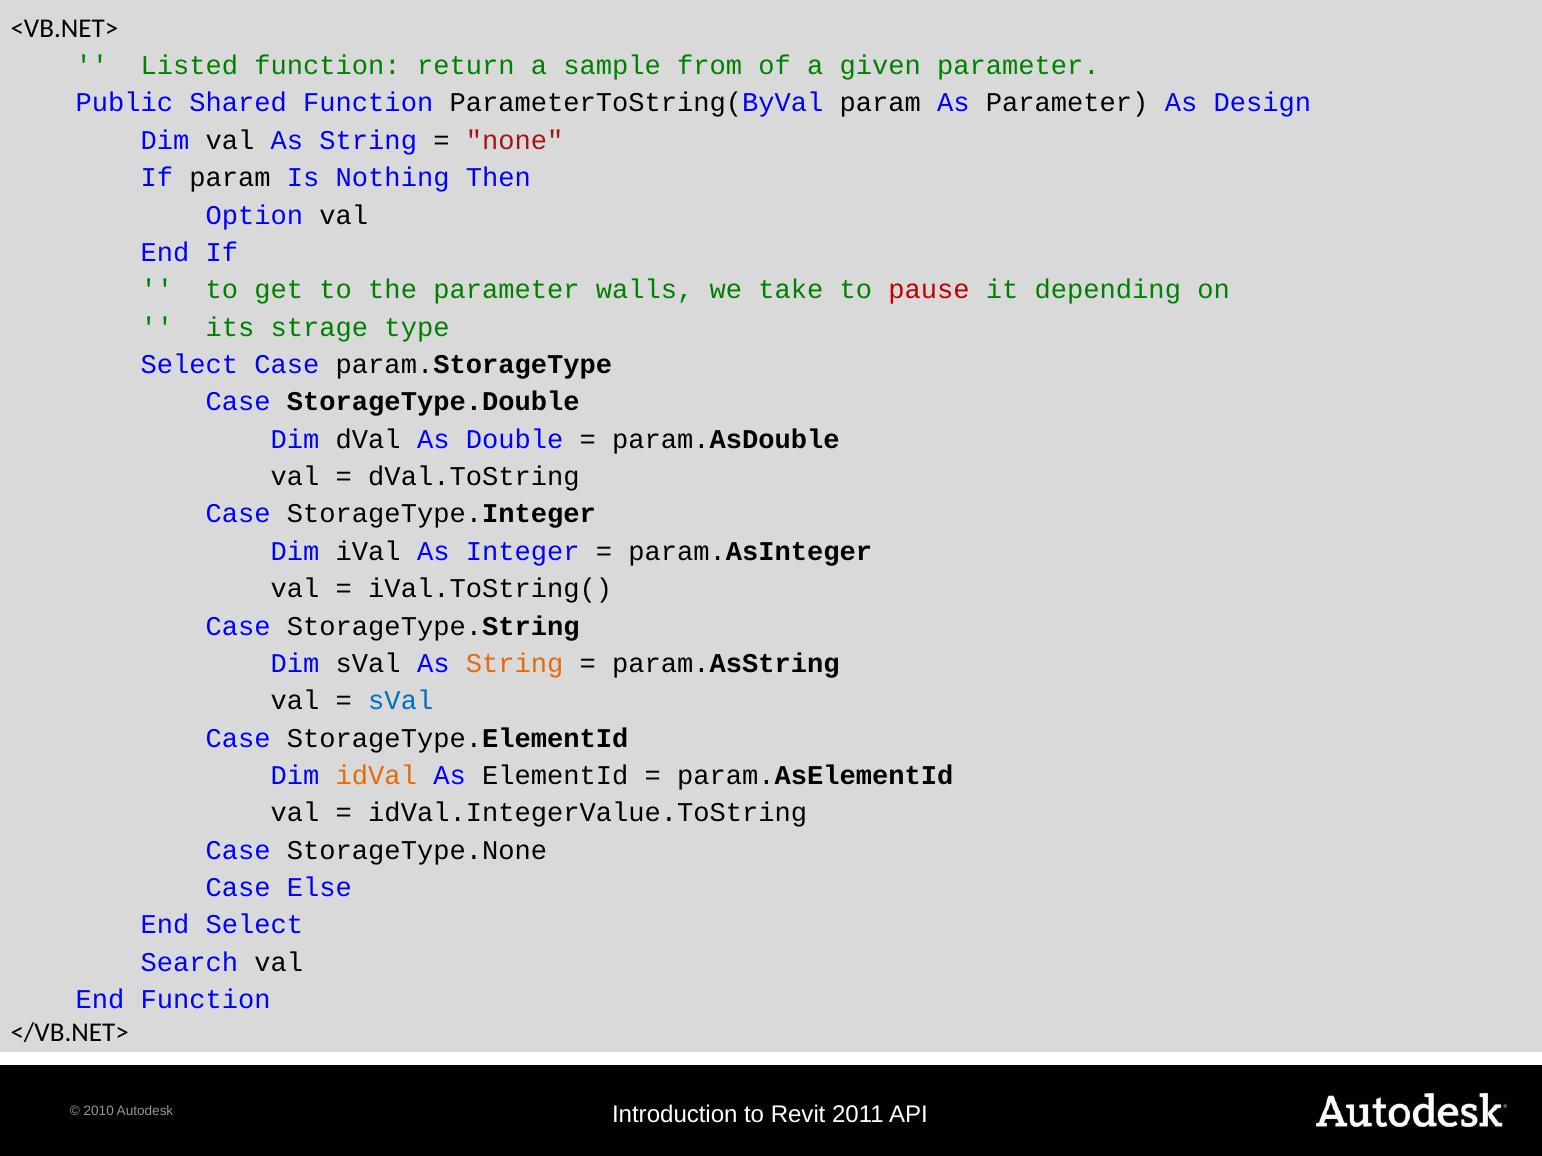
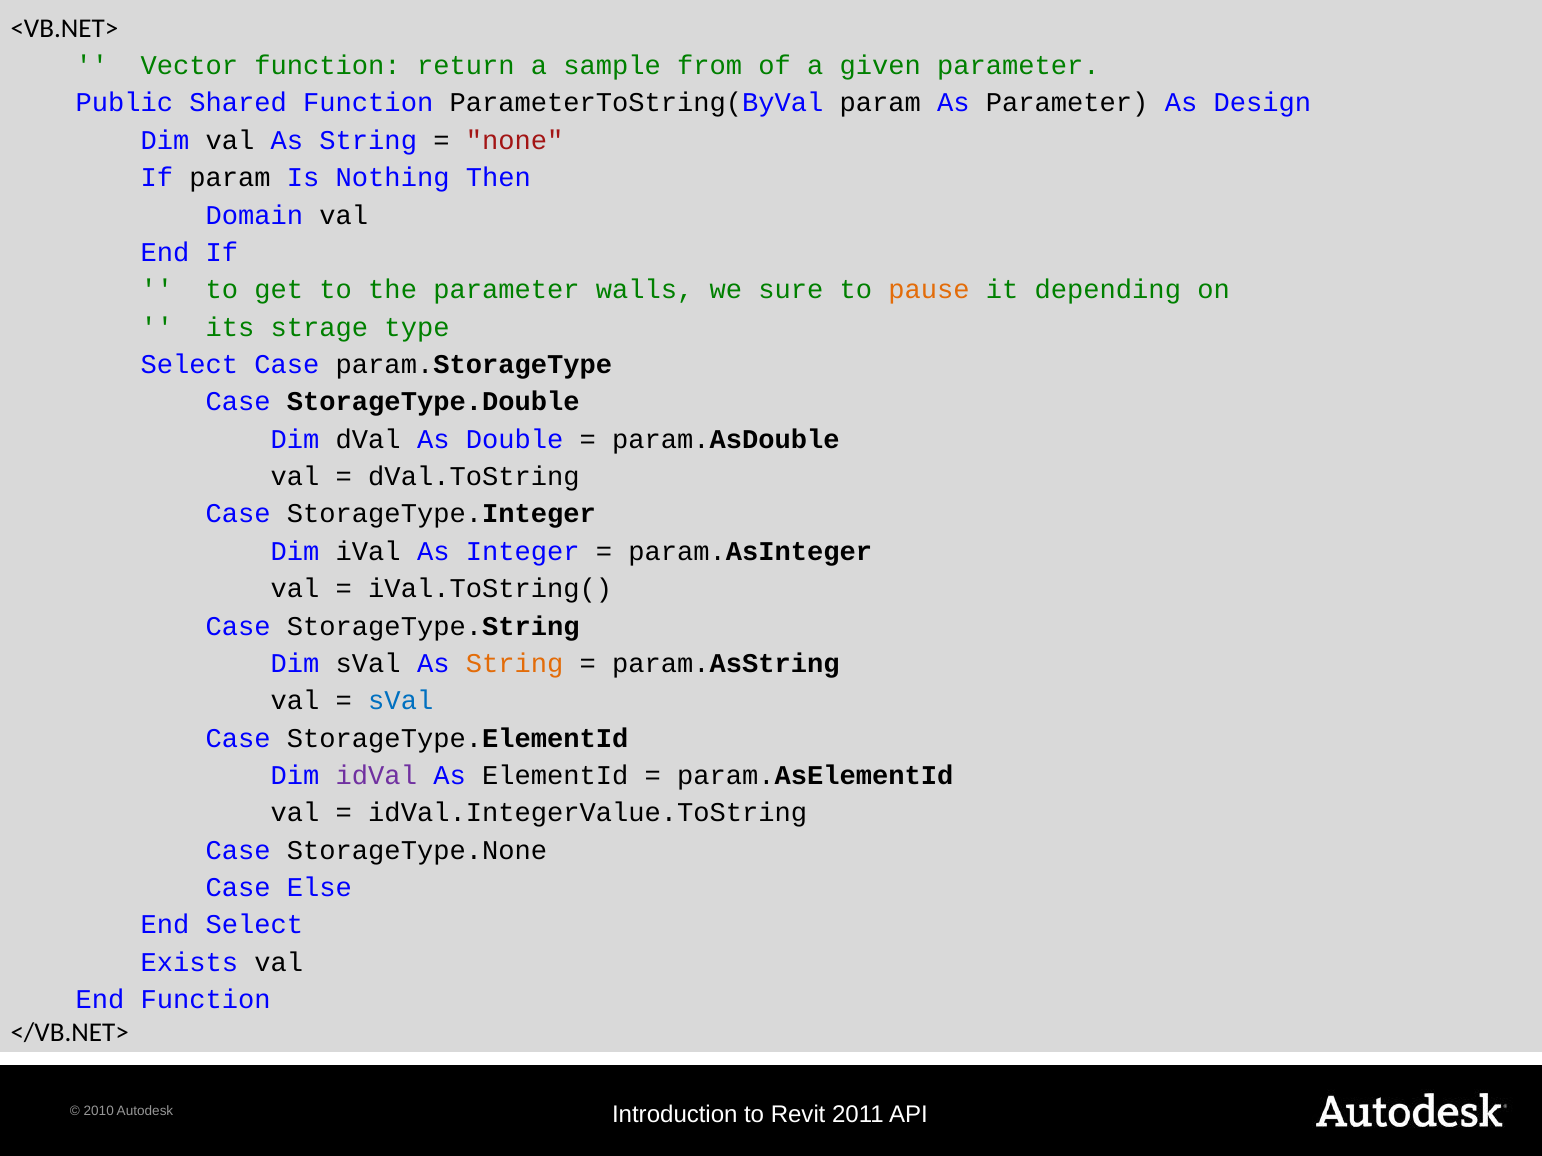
Listed: Listed -> Vector
Option: Option -> Domain
take: take -> sure
pause colour: red -> orange
idVal colour: orange -> purple
Search: Search -> Exists
